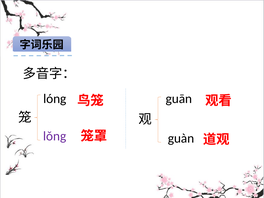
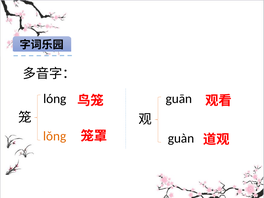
lǒng colour: purple -> orange
